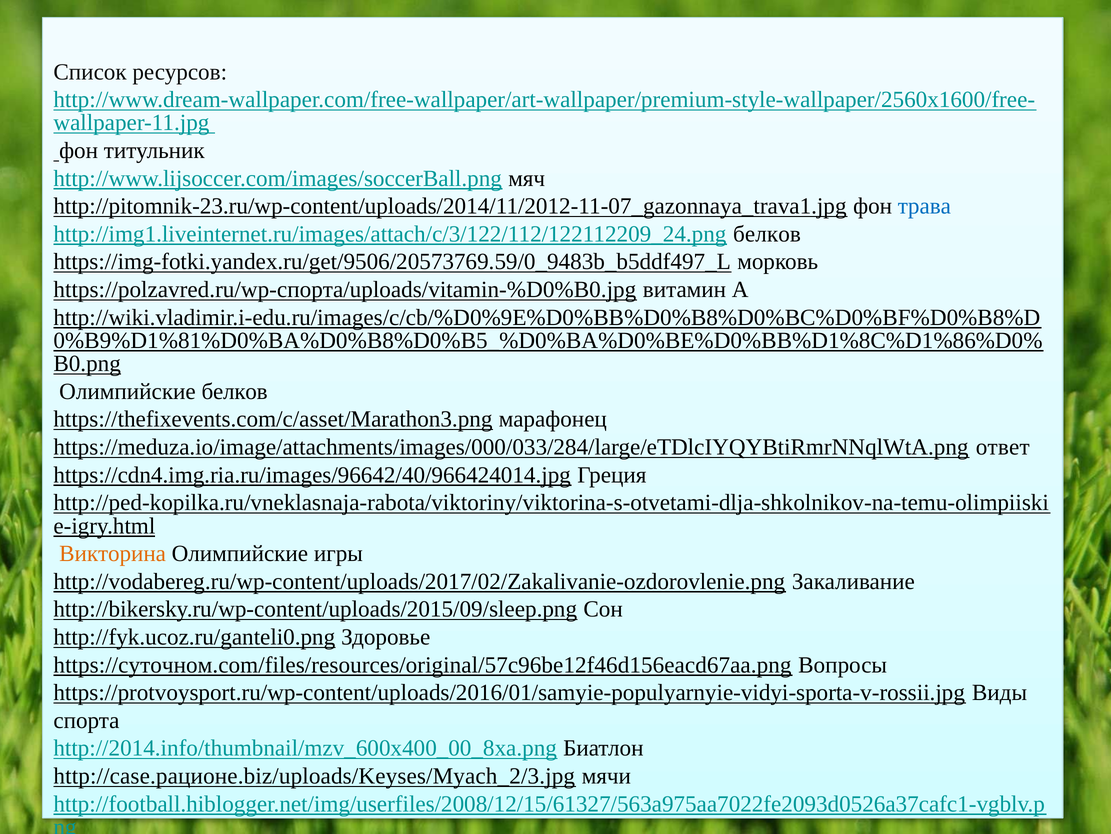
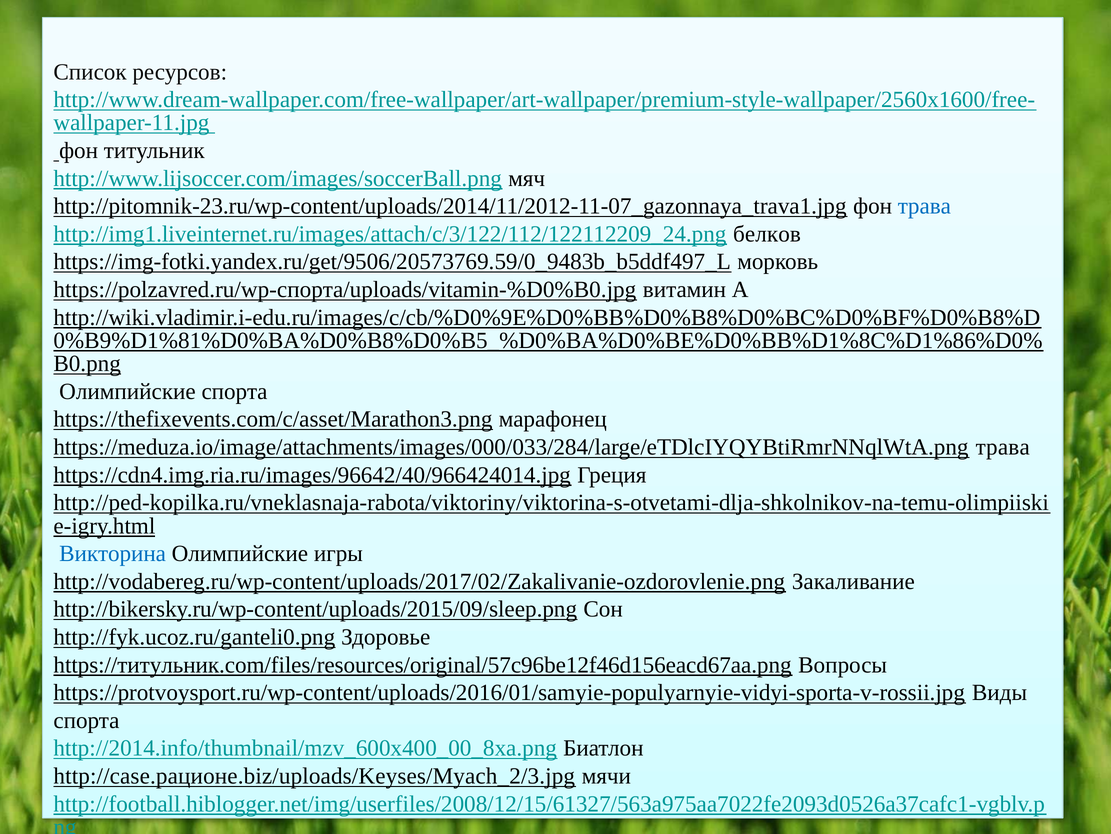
Олимпийские белков: белков -> спорта
https://meduza.io/image/attachments/images/000/033/284/large/eTDlcIYQYBtiRmrNNqlWtA.png ответ: ответ -> трава
Викторина colour: orange -> blue
https://суточном.com/files/resources/original/57c96be12f46d156eacd67aa.png: https://суточном.com/files/resources/original/57c96be12f46d156eacd67aa.png -> https://титульник.com/files/resources/original/57c96be12f46d156eacd67aa.png
